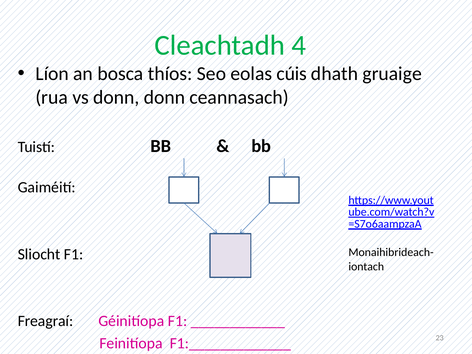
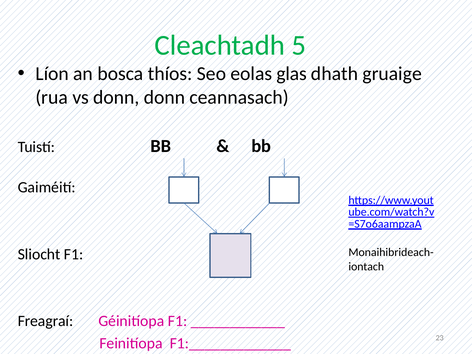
4: 4 -> 5
cúis: cúis -> glas
